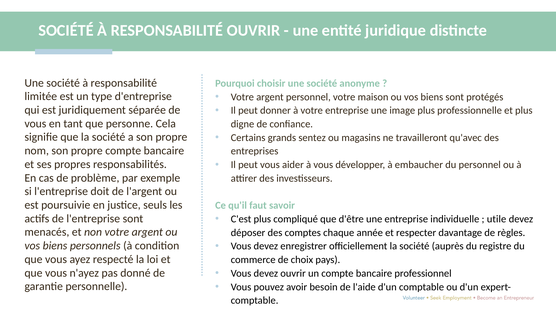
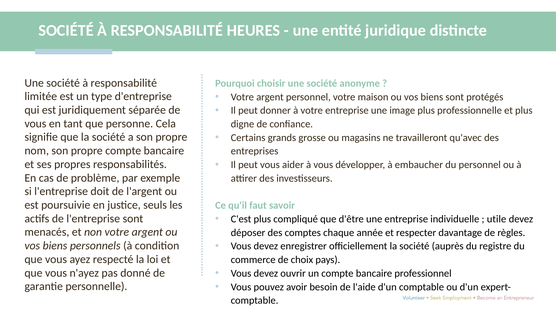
RESPONSABILITÉ OUVRIR: OUVRIR -> HEURES
sentez: sentez -> grosse
